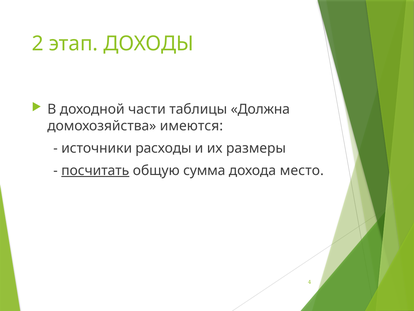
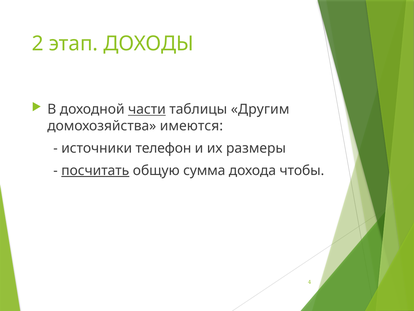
части underline: none -> present
Должна: Должна -> Другим
расходы: расходы -> телефон
место: место -> чтобы
